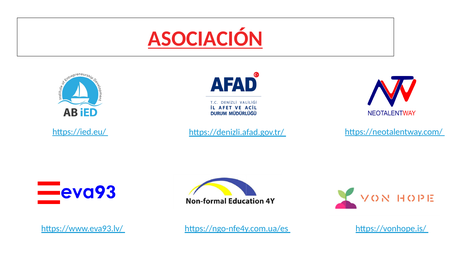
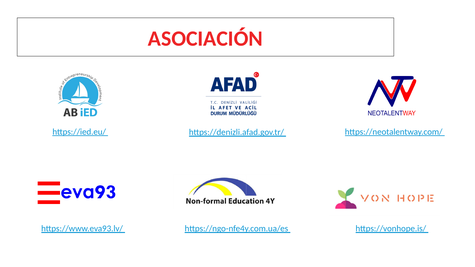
ASOCIACIÓN underline: present -> none
